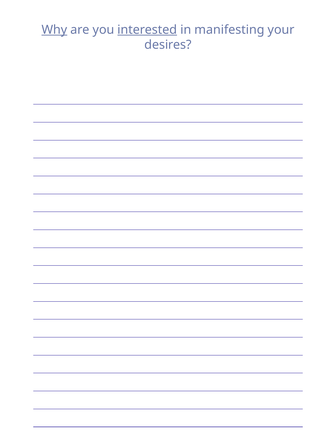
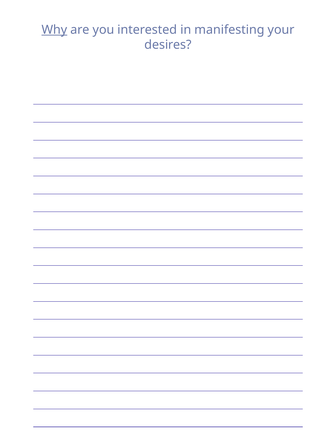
interested underline: present -> none
